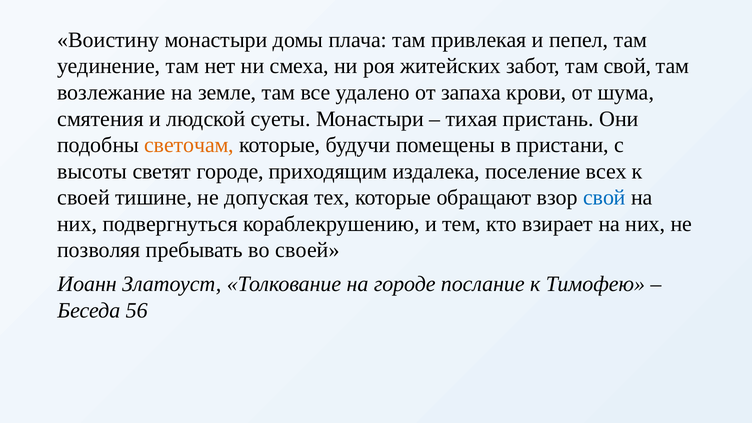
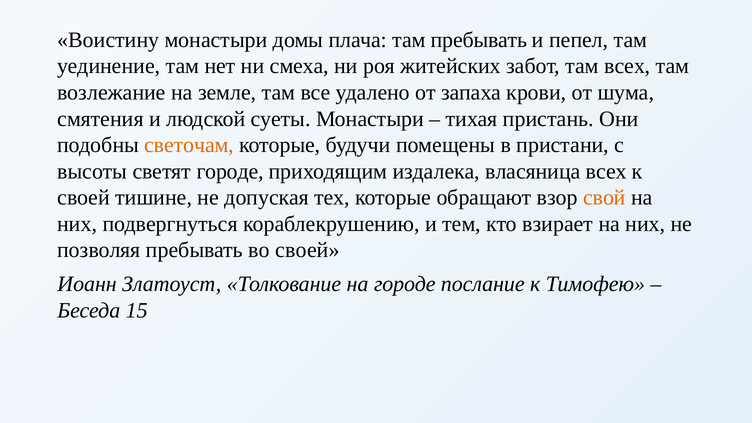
там привлекая: привлекая -> пребывать
там свой: свой -> всех
поселение: поселение -> власяница
свой at (604, 198) colour: blue -> orange
56: 56 -> 15
